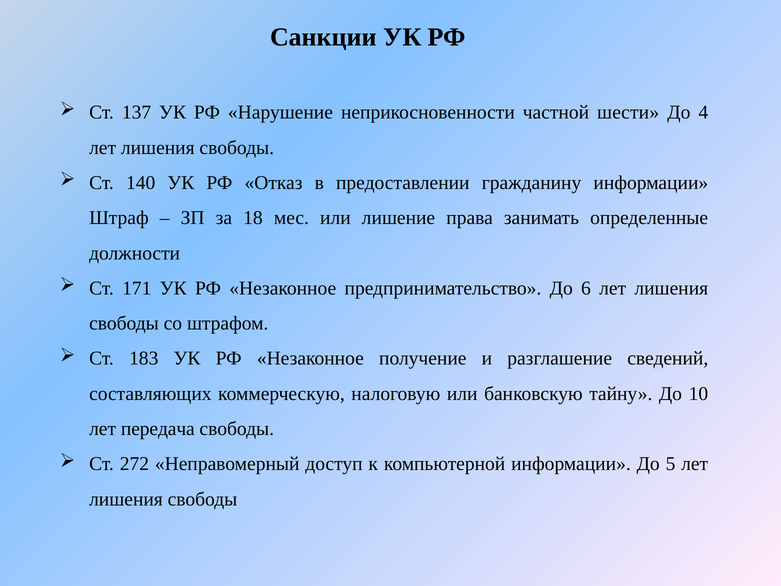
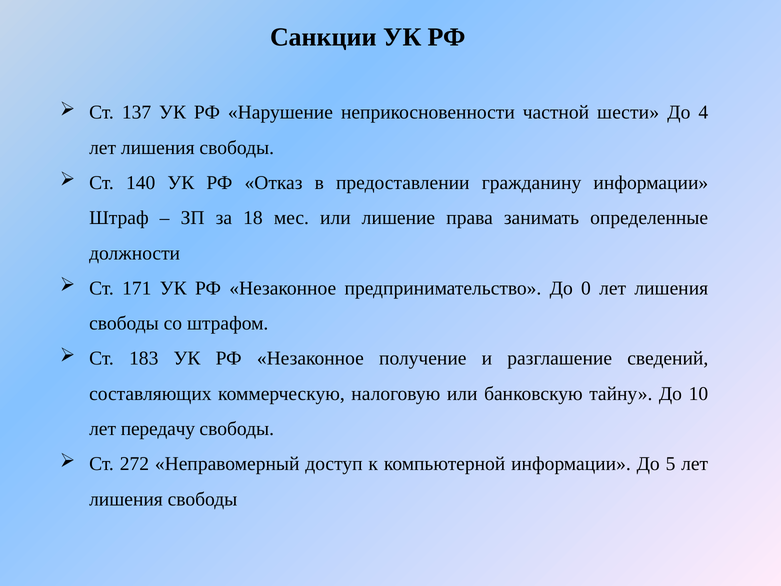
6: 6 -> 0
передача: передача -> передачу
